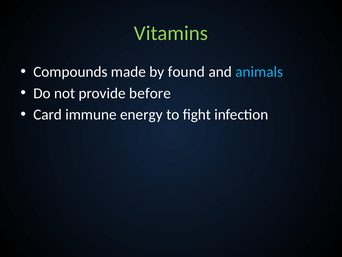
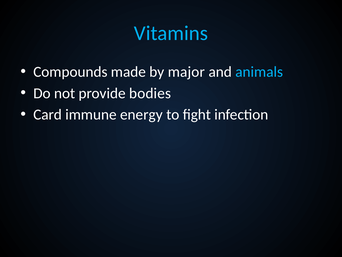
Vitamins colour: light green -> light blue
found: found -> major
before: before -> bodies
